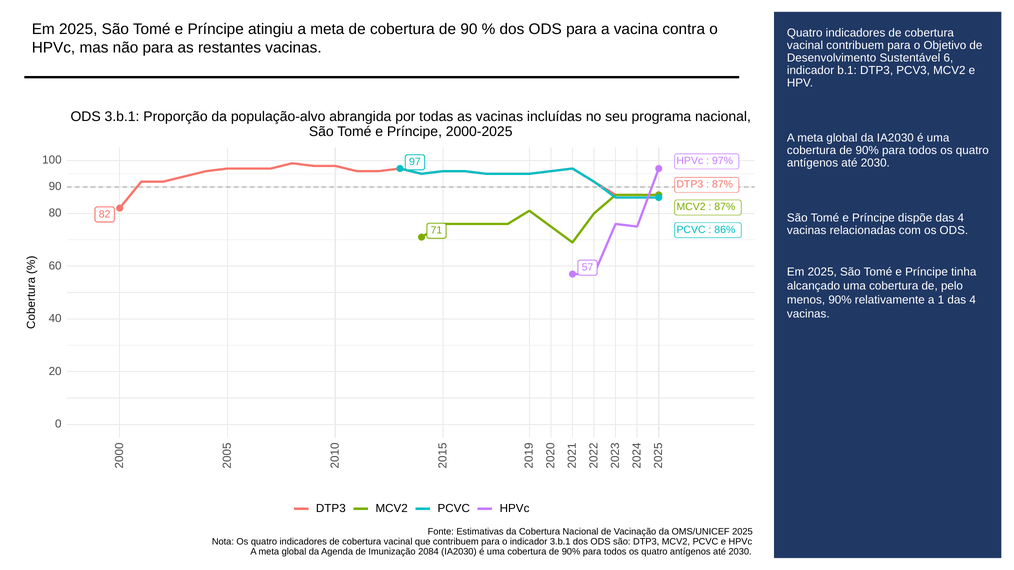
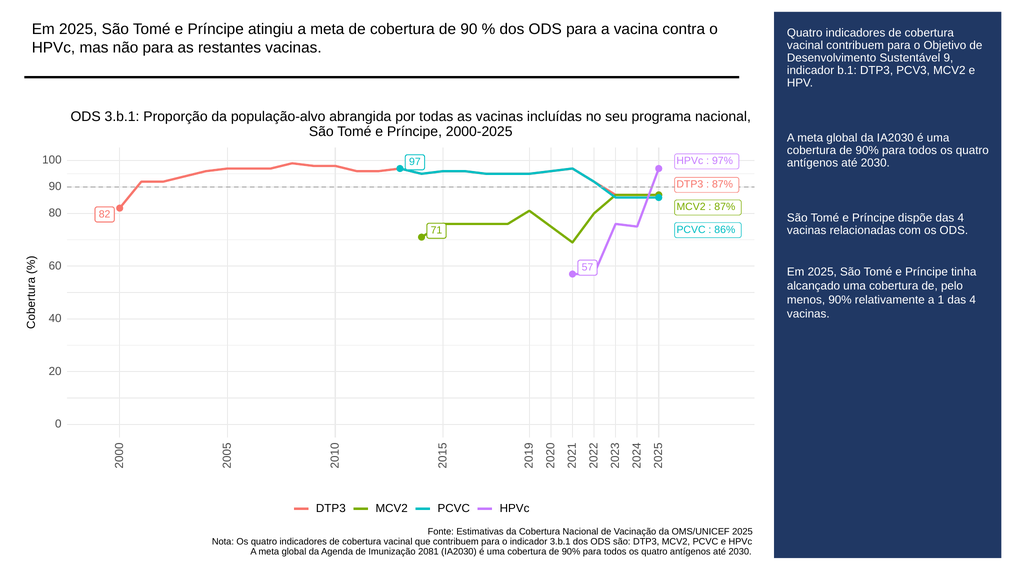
Sustentável 6: 6 -> 9
2084: 2084 -> 2081
